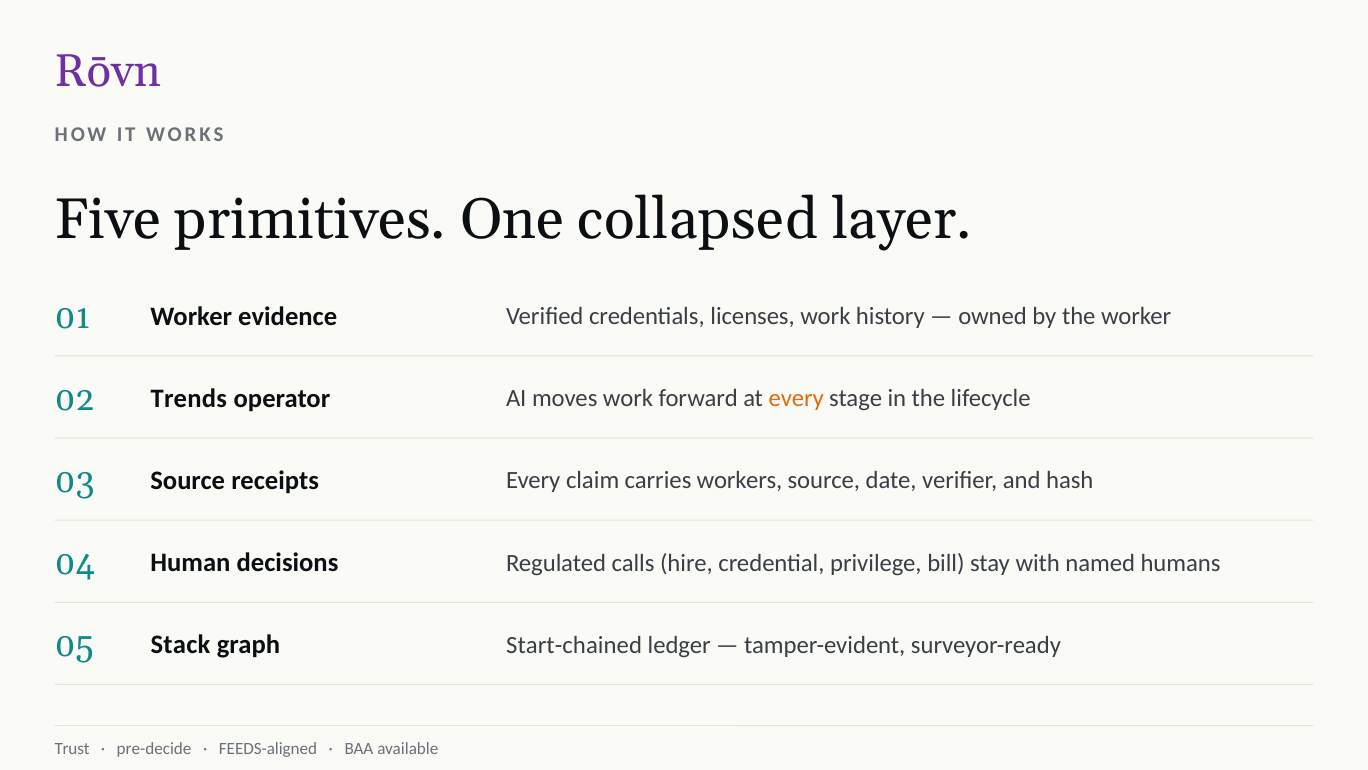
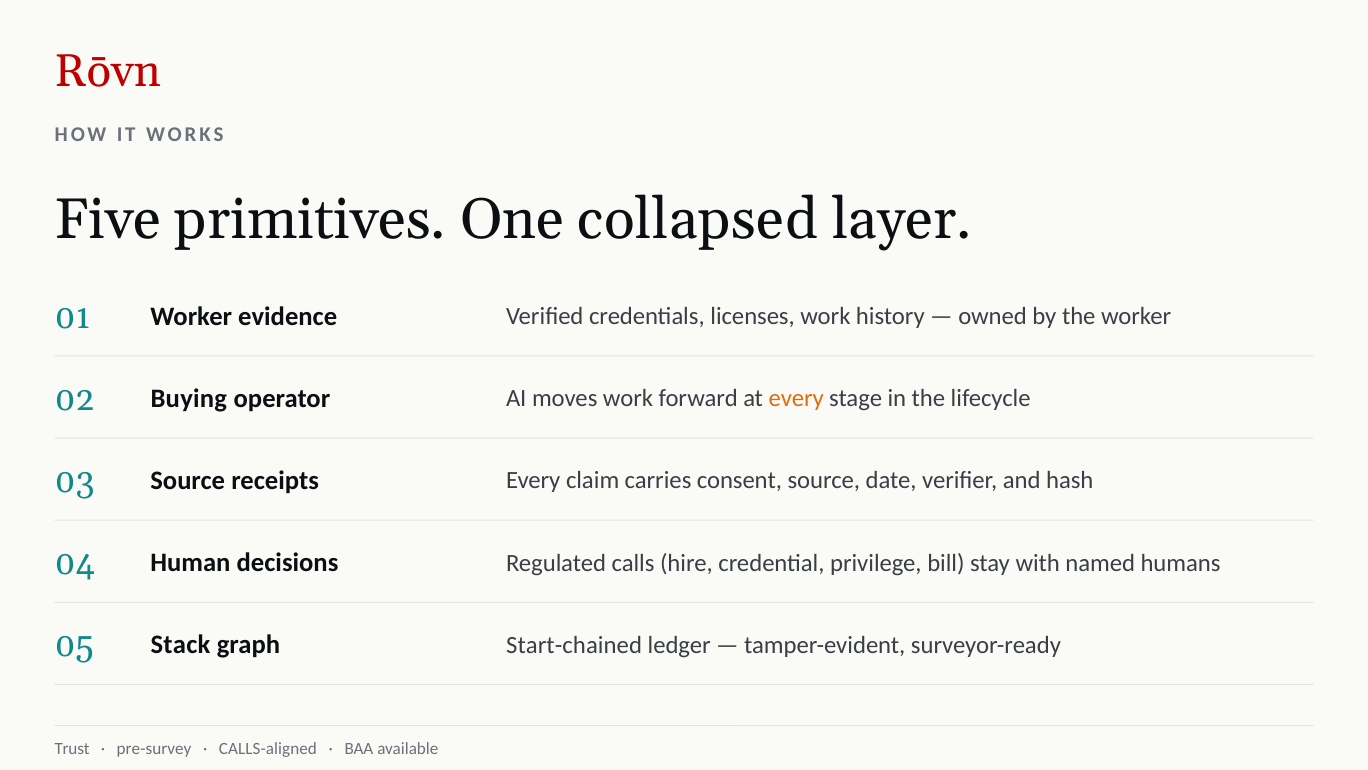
Rōvn colour: purple -> red
Trends: Trends -> Buying
workers: workers -> consent
pre-decide: pre-decide -> pre-survey
FEEDS-aligned: FEEDS-aligned -> CALLS-aligned
